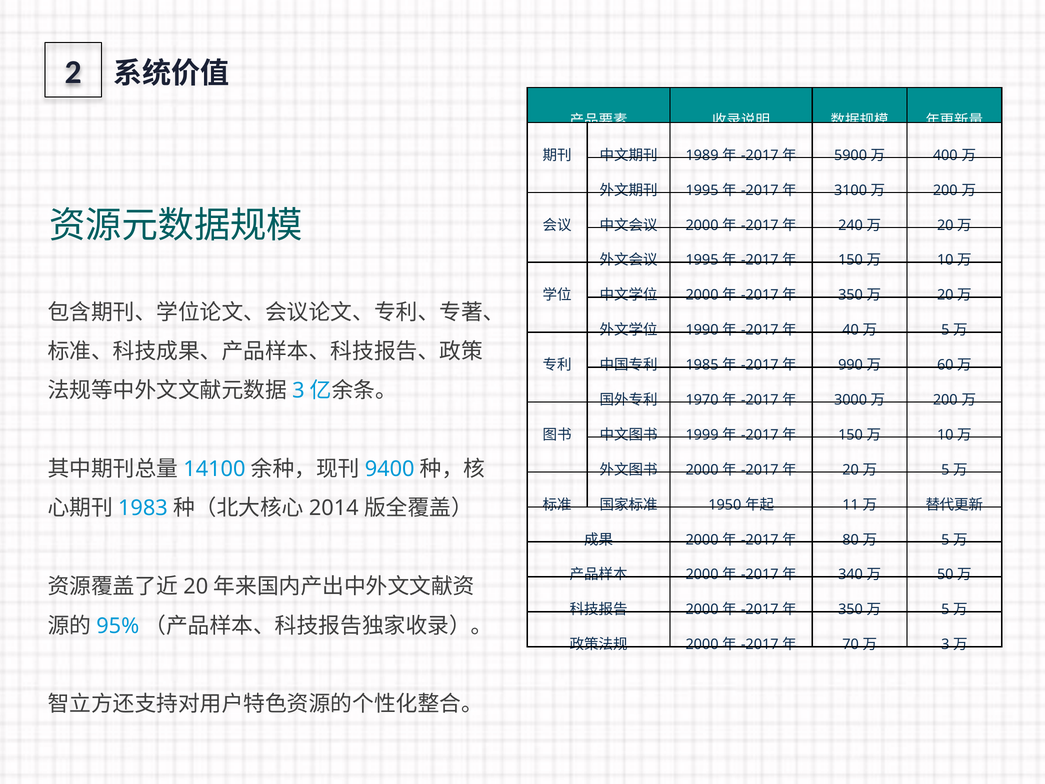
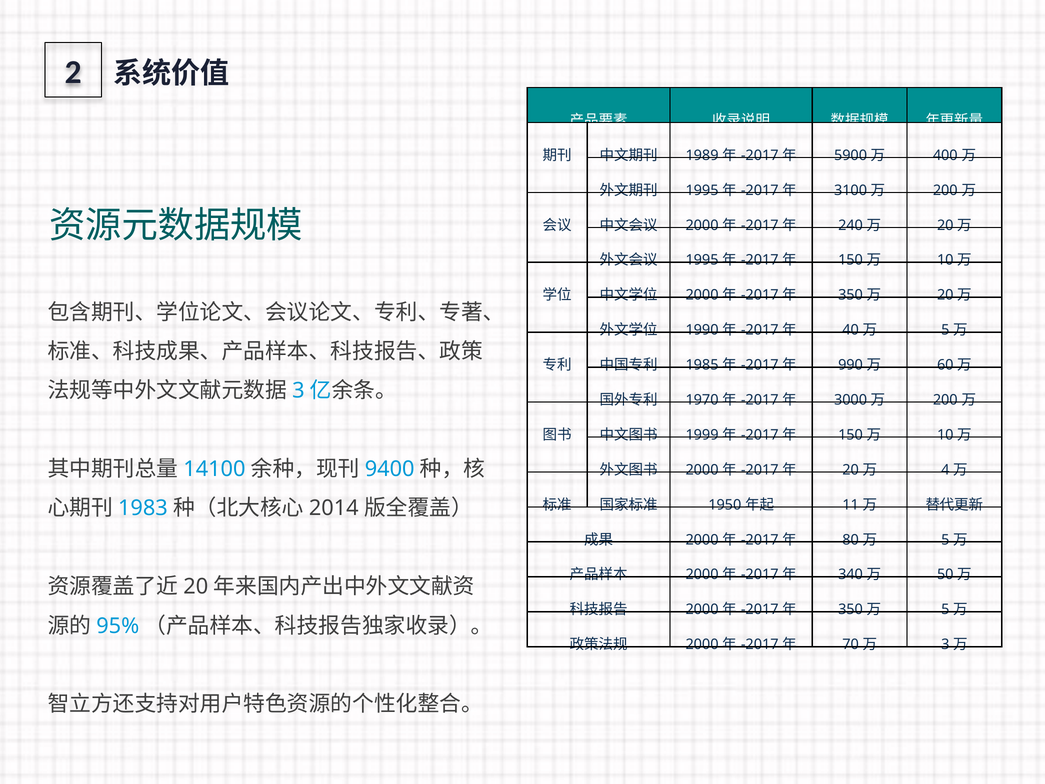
5 at (945, 470): 5 -> 4
